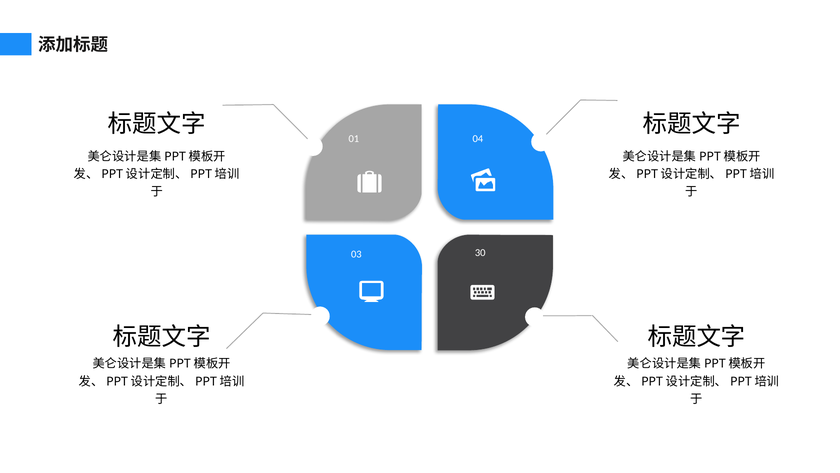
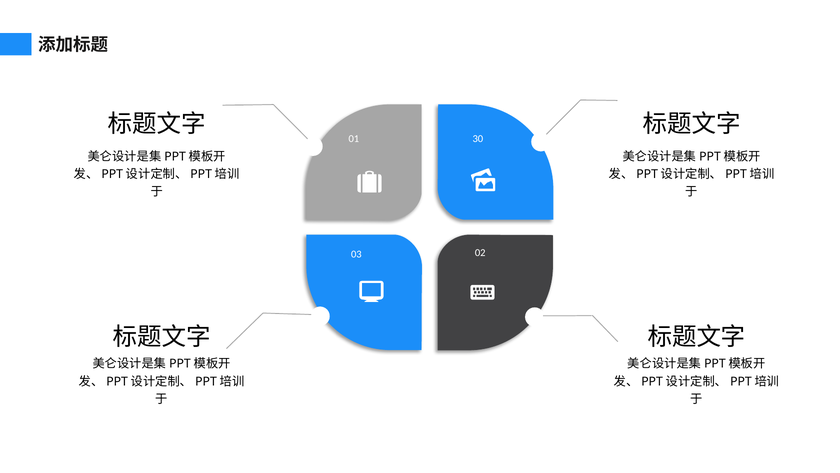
04: 04 -> 30
30: 30 -> 02
